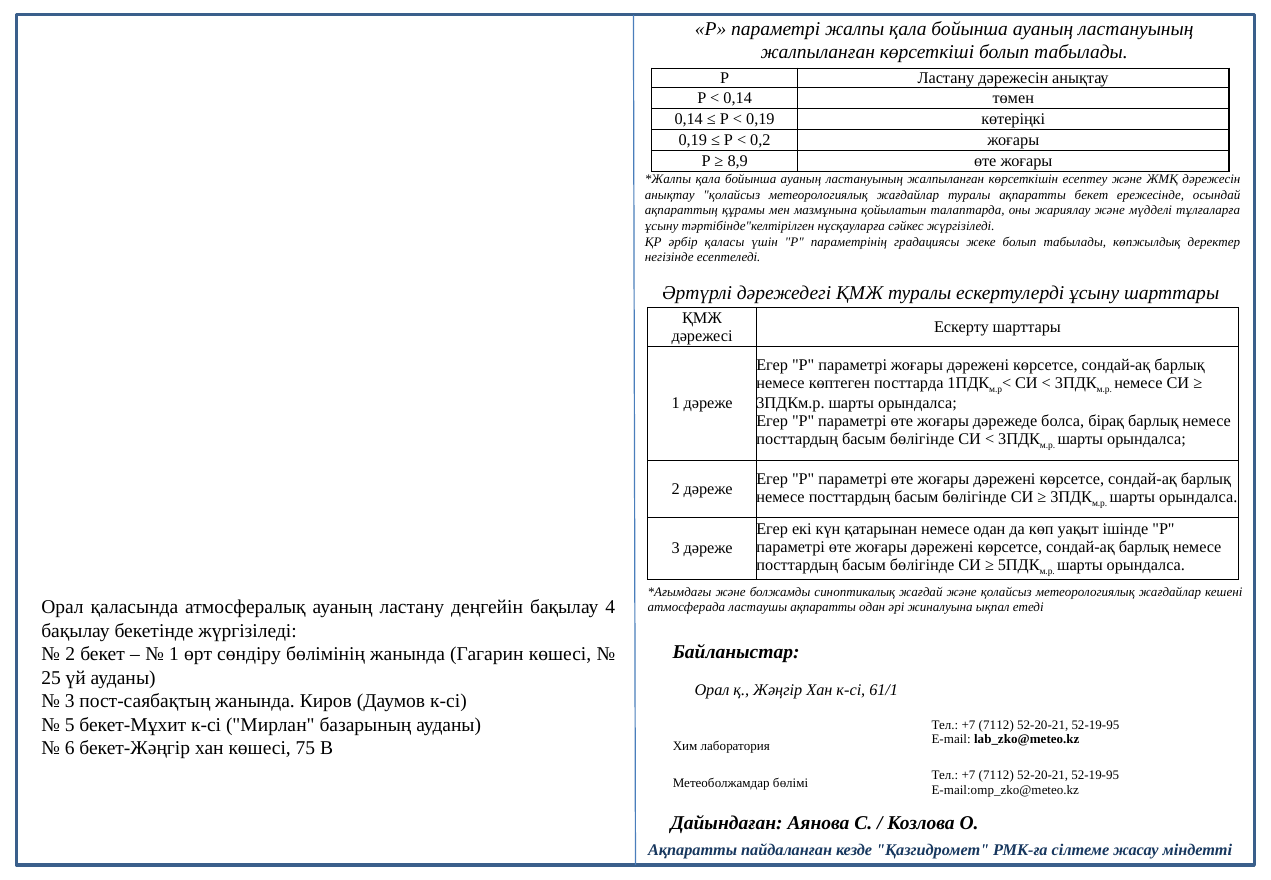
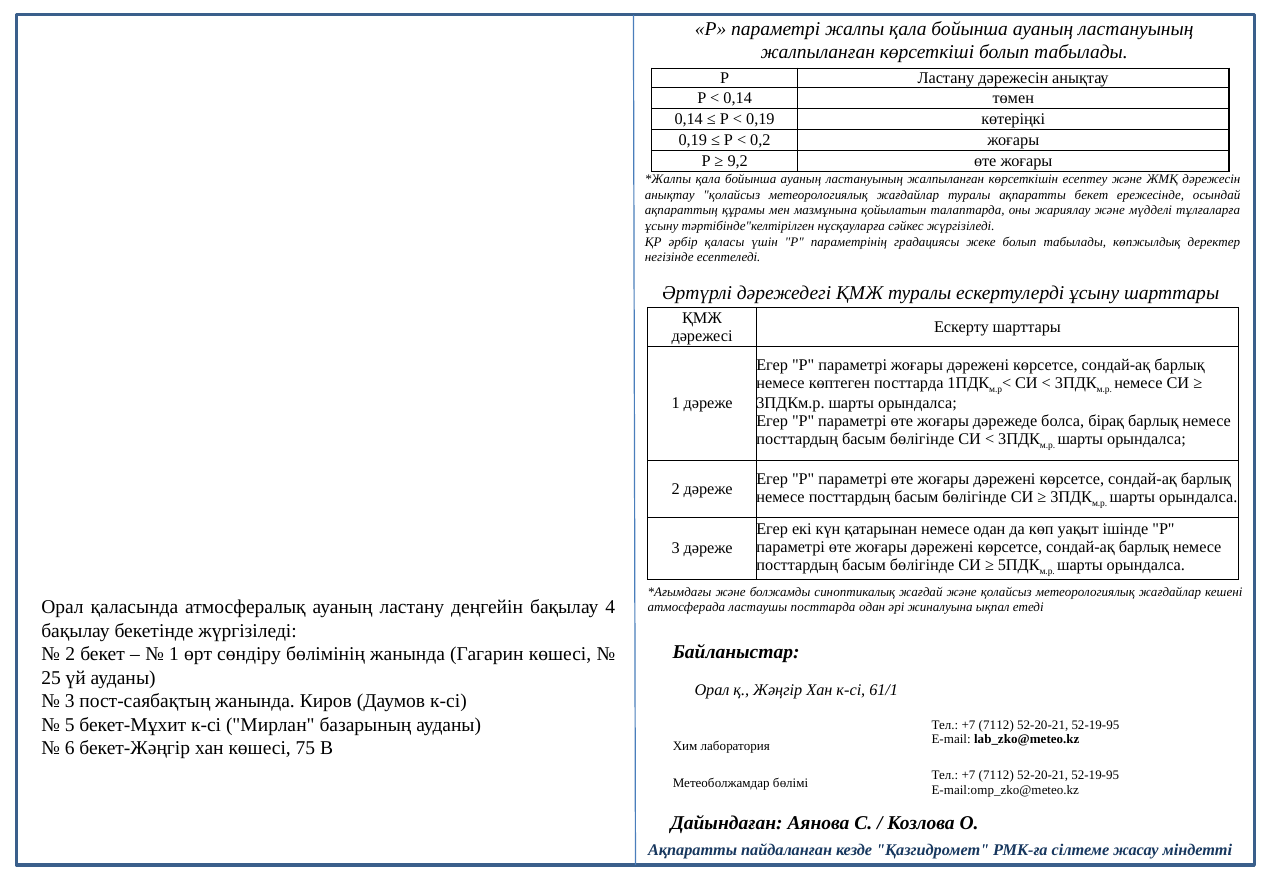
8,9: 8,9 -> 9,2
ластаушы ақпаратты: ақпаратты -> посттарда
